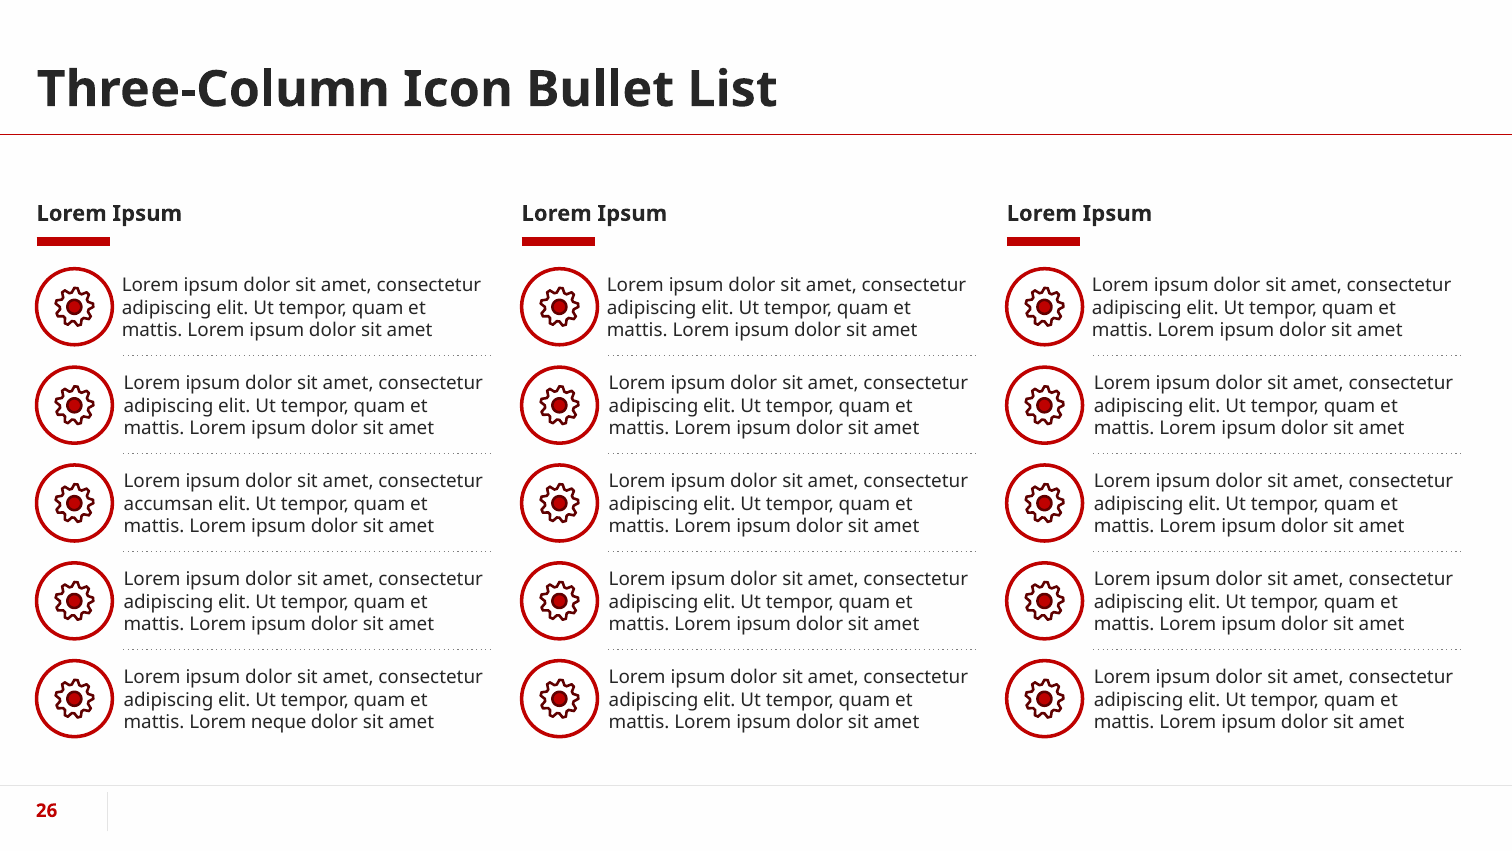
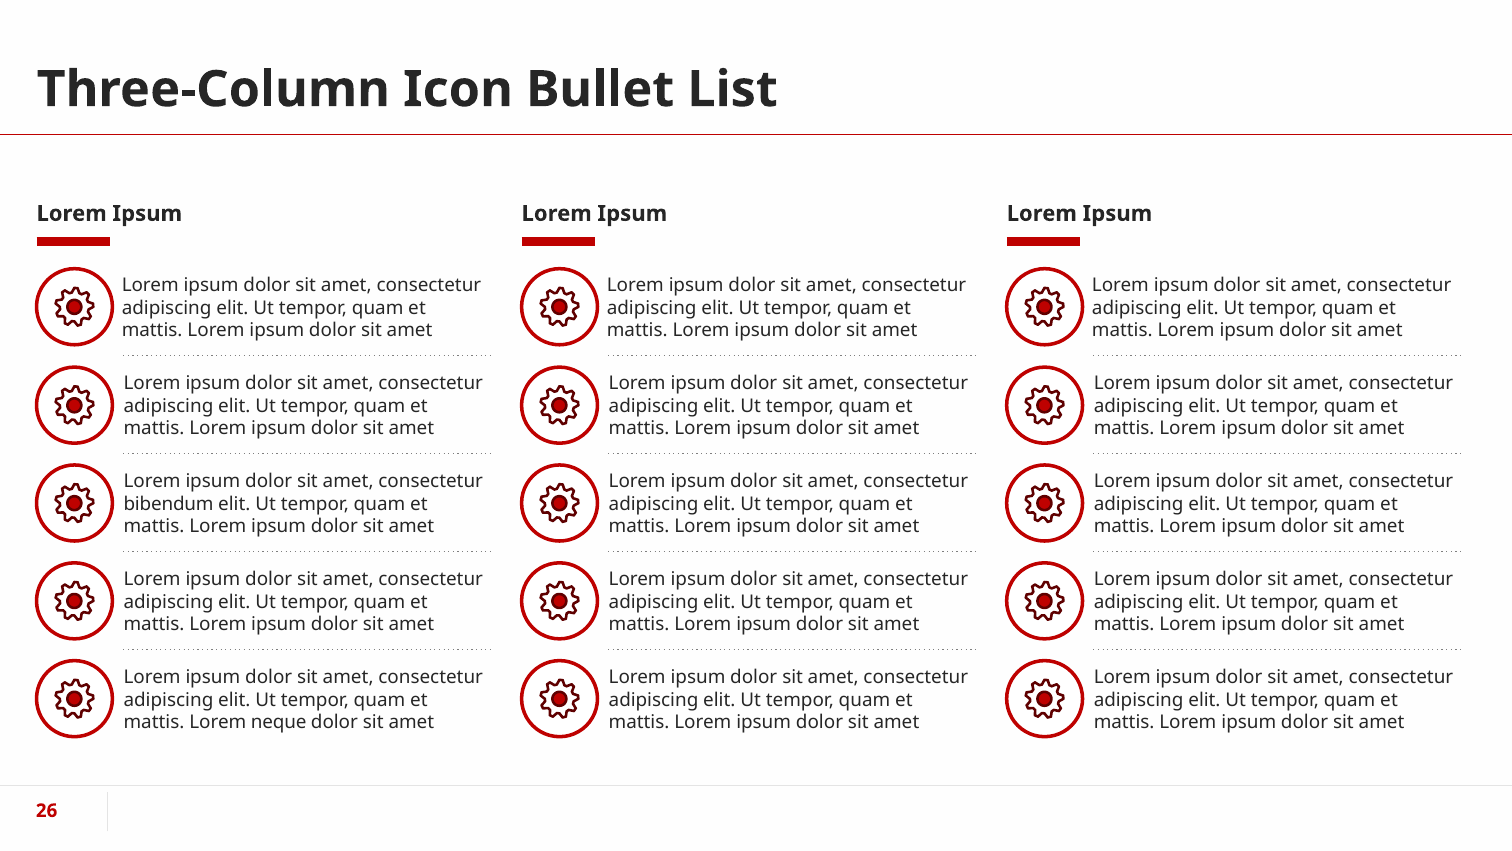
accumsan: accumsan -> bibendum
